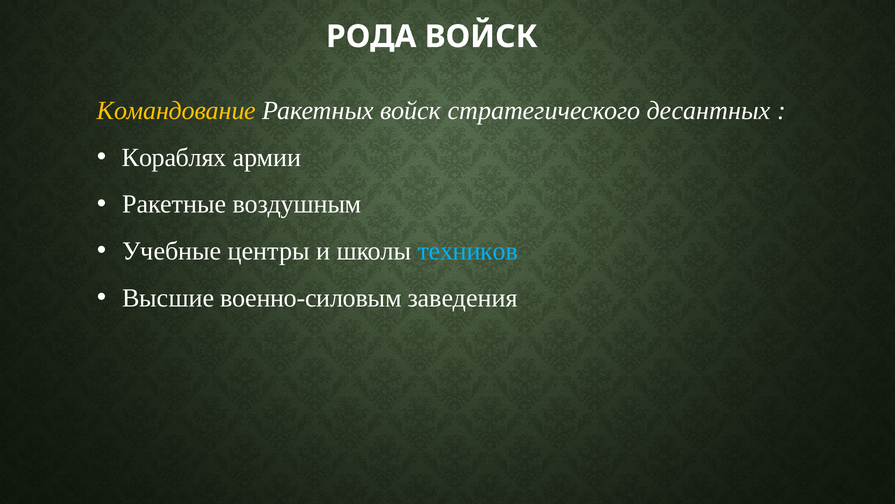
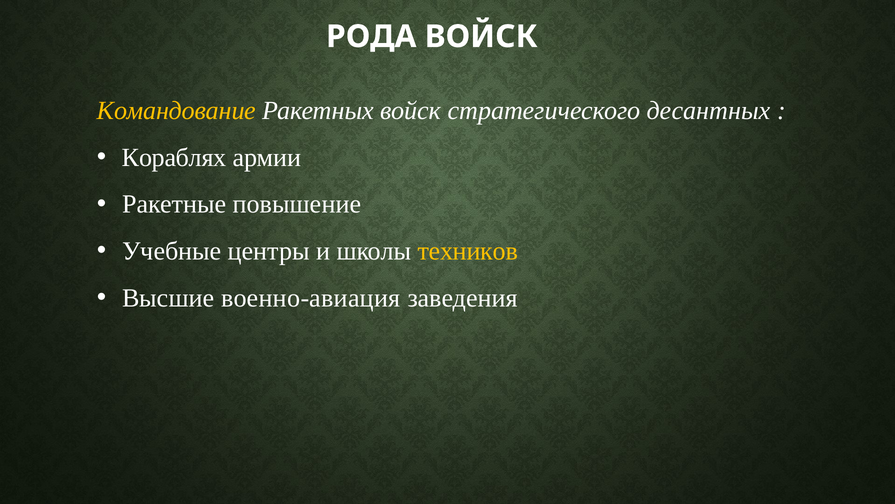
воздушным: воздушным -> повышение
техников colour: light blue -> yellow
военно-силовым: военно-силовым -> военно-авиация
